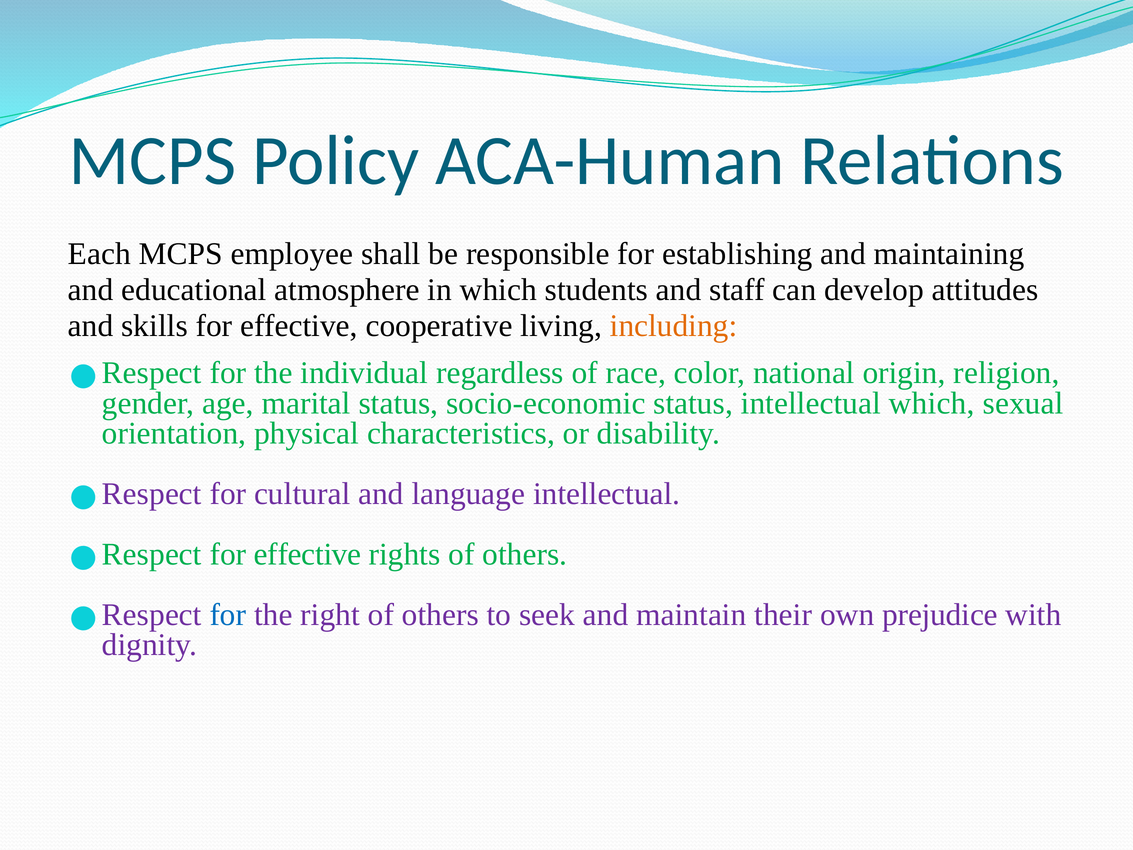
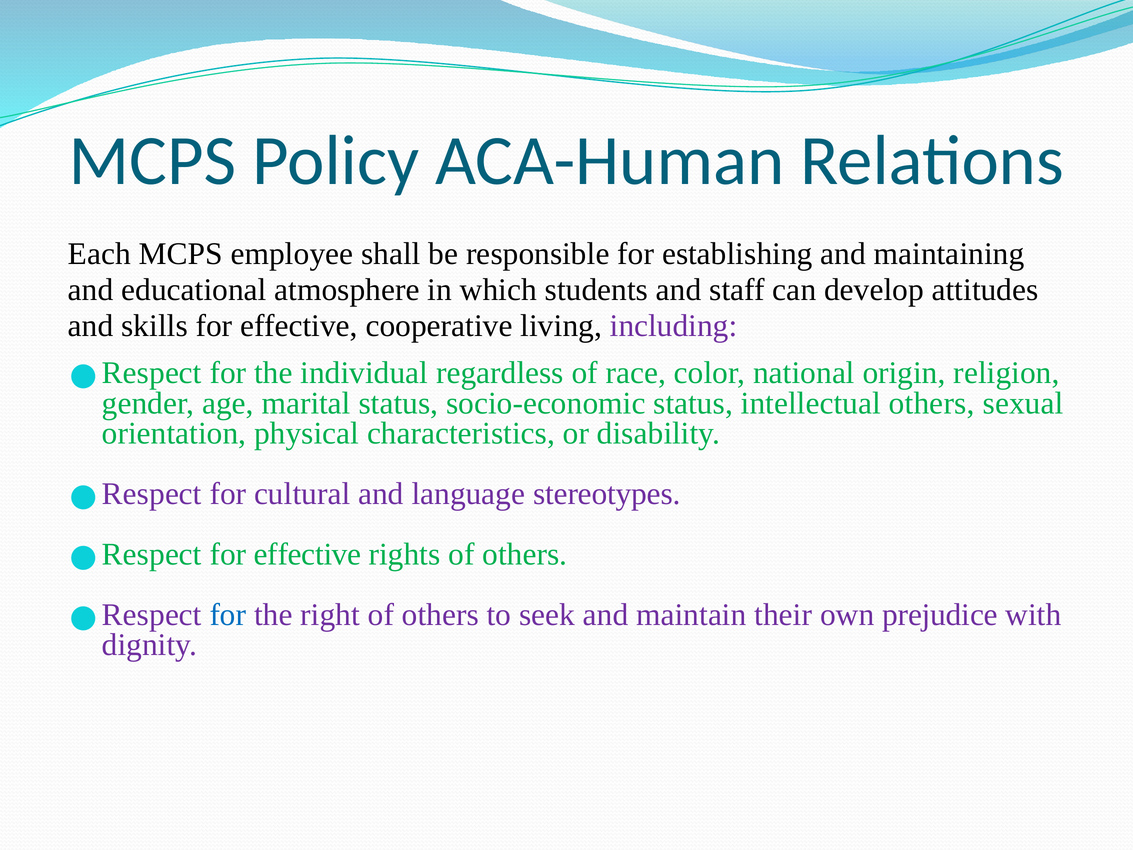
including colour: orange -> purple
intellectual which: which -> others
language intellectual: intellectual -> stereotypes
